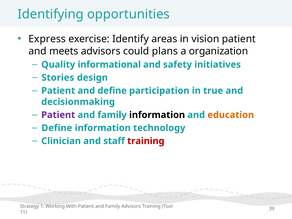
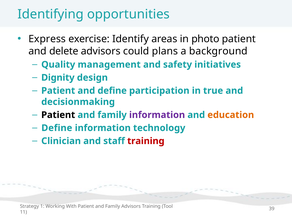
vision: vision -> photo
meets: meets -> delete
organization: organization -> background
informational: informational -> management
Stories: Stories -> Dignity
Patient at (58, 115) colour: purple -> black
information at (157, 115) colour: black -> purple
